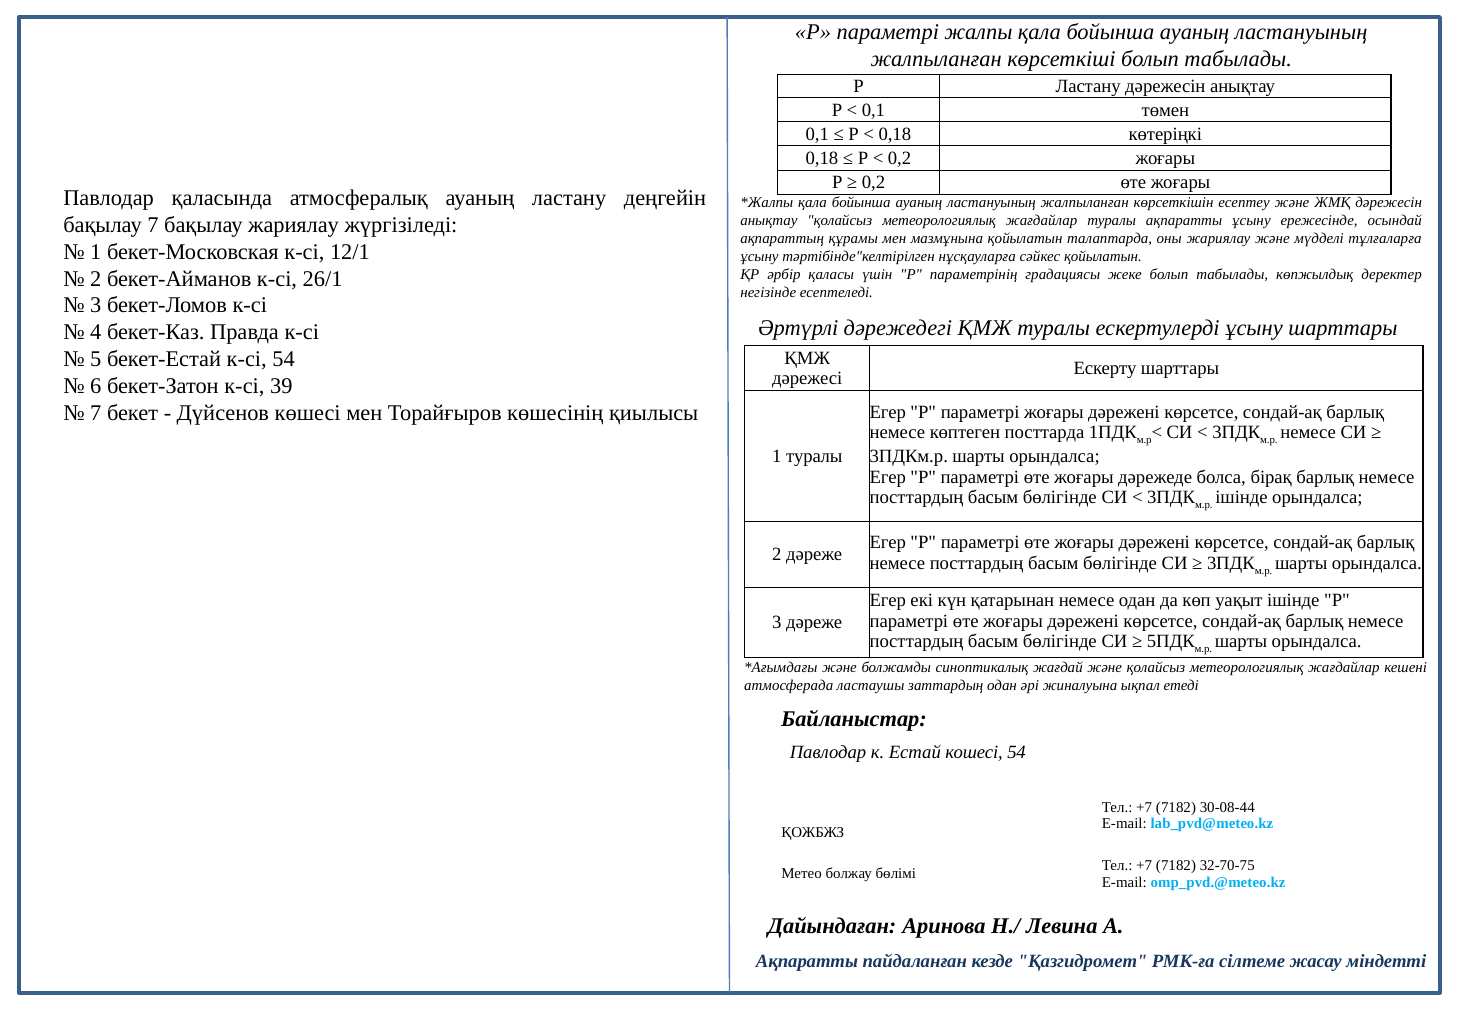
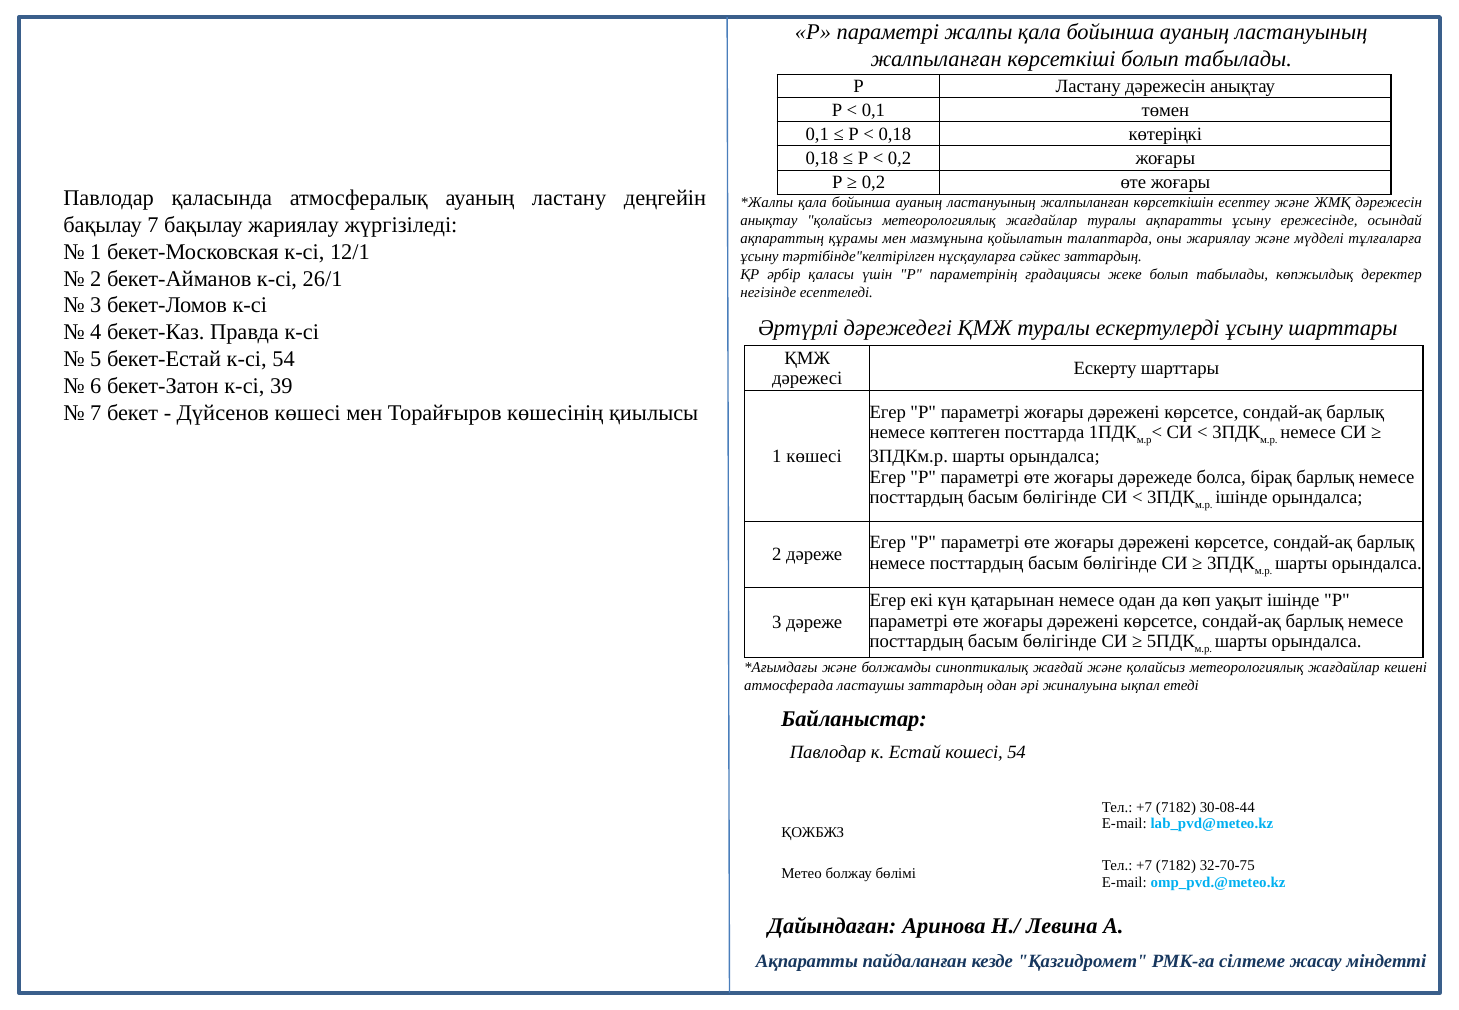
сәйкес қойылатын: қойылатын -> заттардың
1 туралы: туралы -> көшесі
